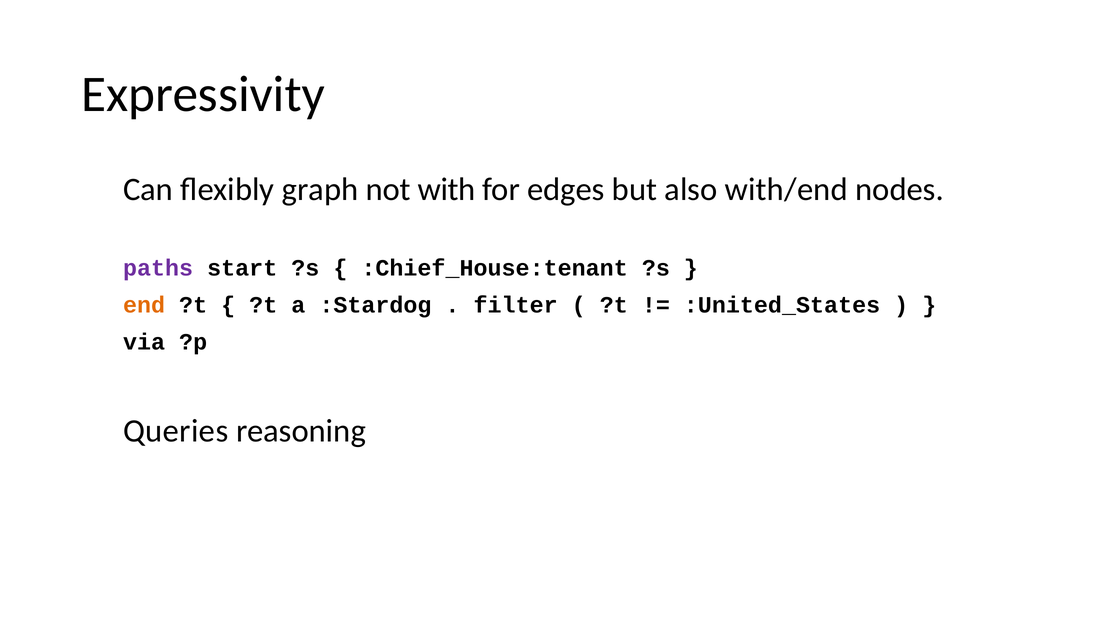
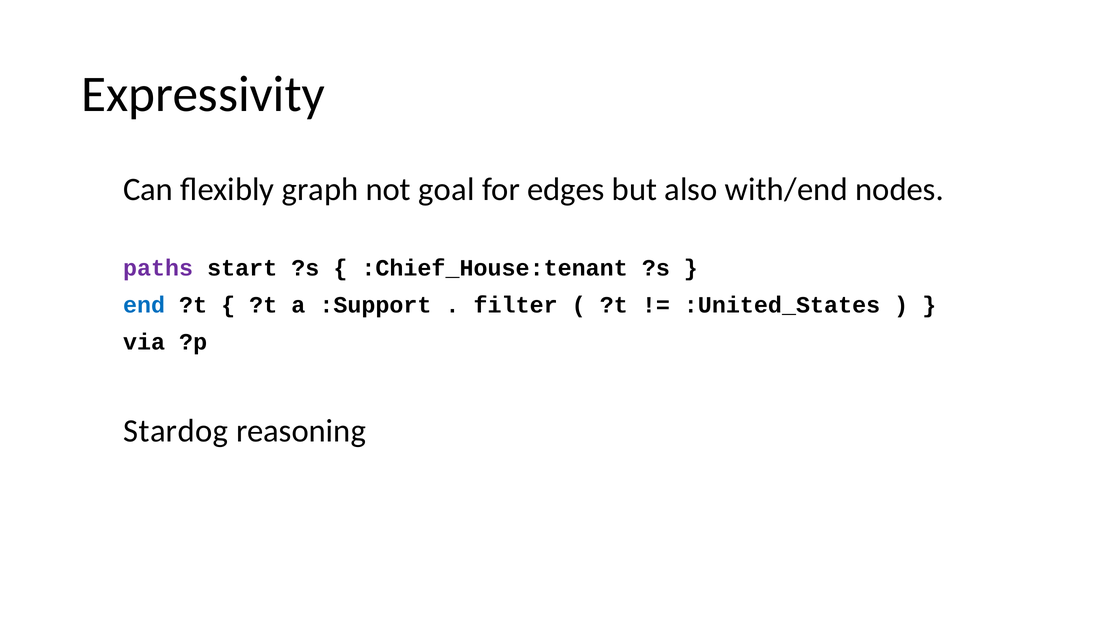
with: with -> goal
end colour: orange -> blue
:Stardog: :Stardog -> :Support
Queries: Queries -> Stardog
